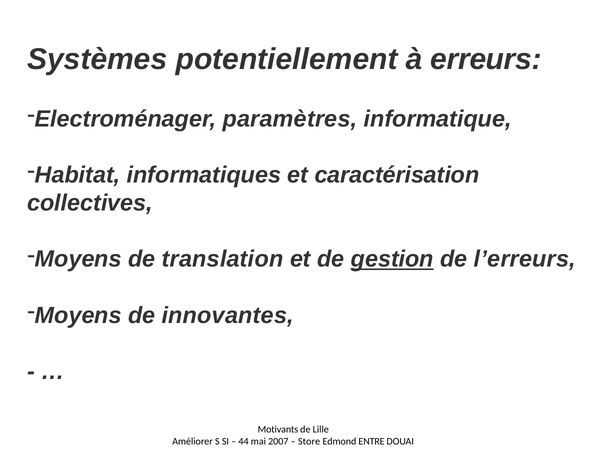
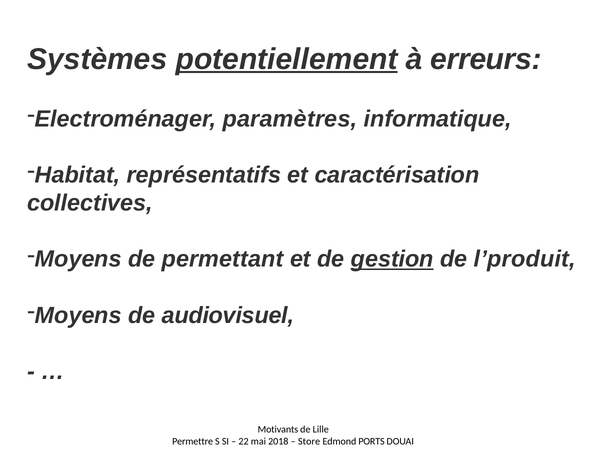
potentiellement underline: none -> present
informatiques: informatiques -> représentatifs
translation: translation -> permettant
l’erreurs: l’erreurs -> l’produit
innovantes: innovantes -> audiovisuel
Améliorer: Améliorer -> Permettre
44: 44 -> 22
2007: 2007 -> 2018
ENTRE: ENTRE -> PORTS
